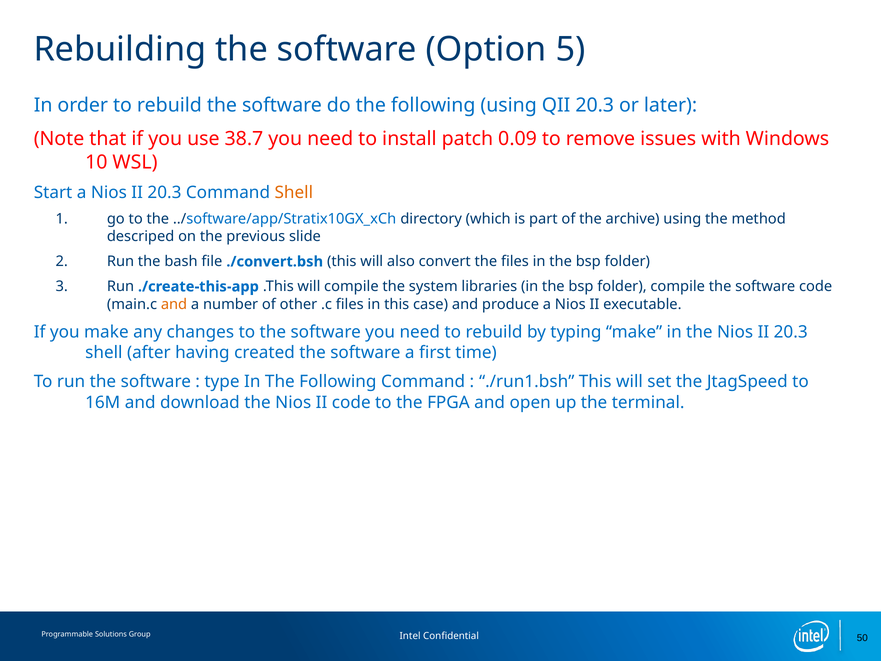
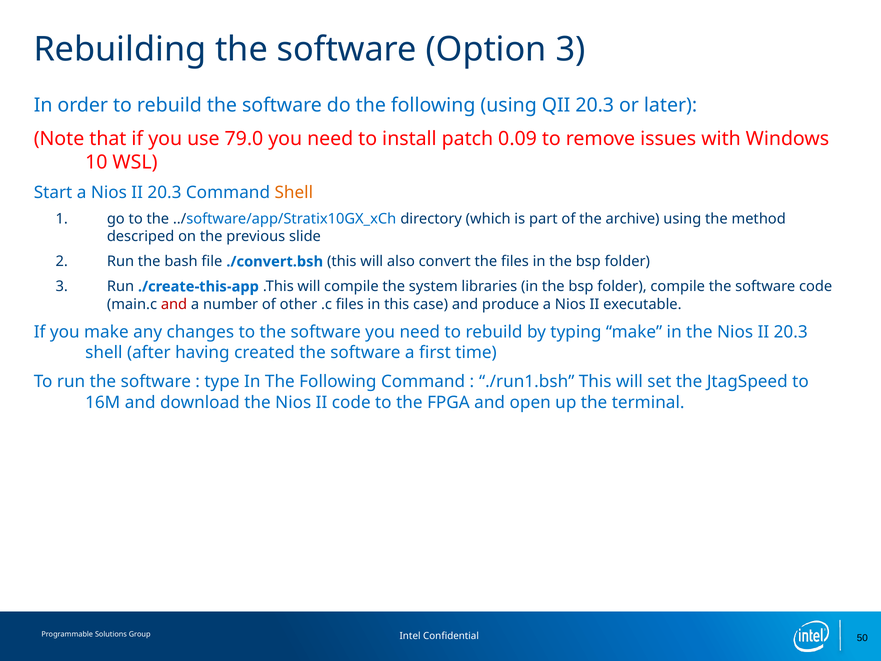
Option 5: 5 -> 3
38.7: 38.7 -> 79.0
and at (174, 304) colour: orange -> red
